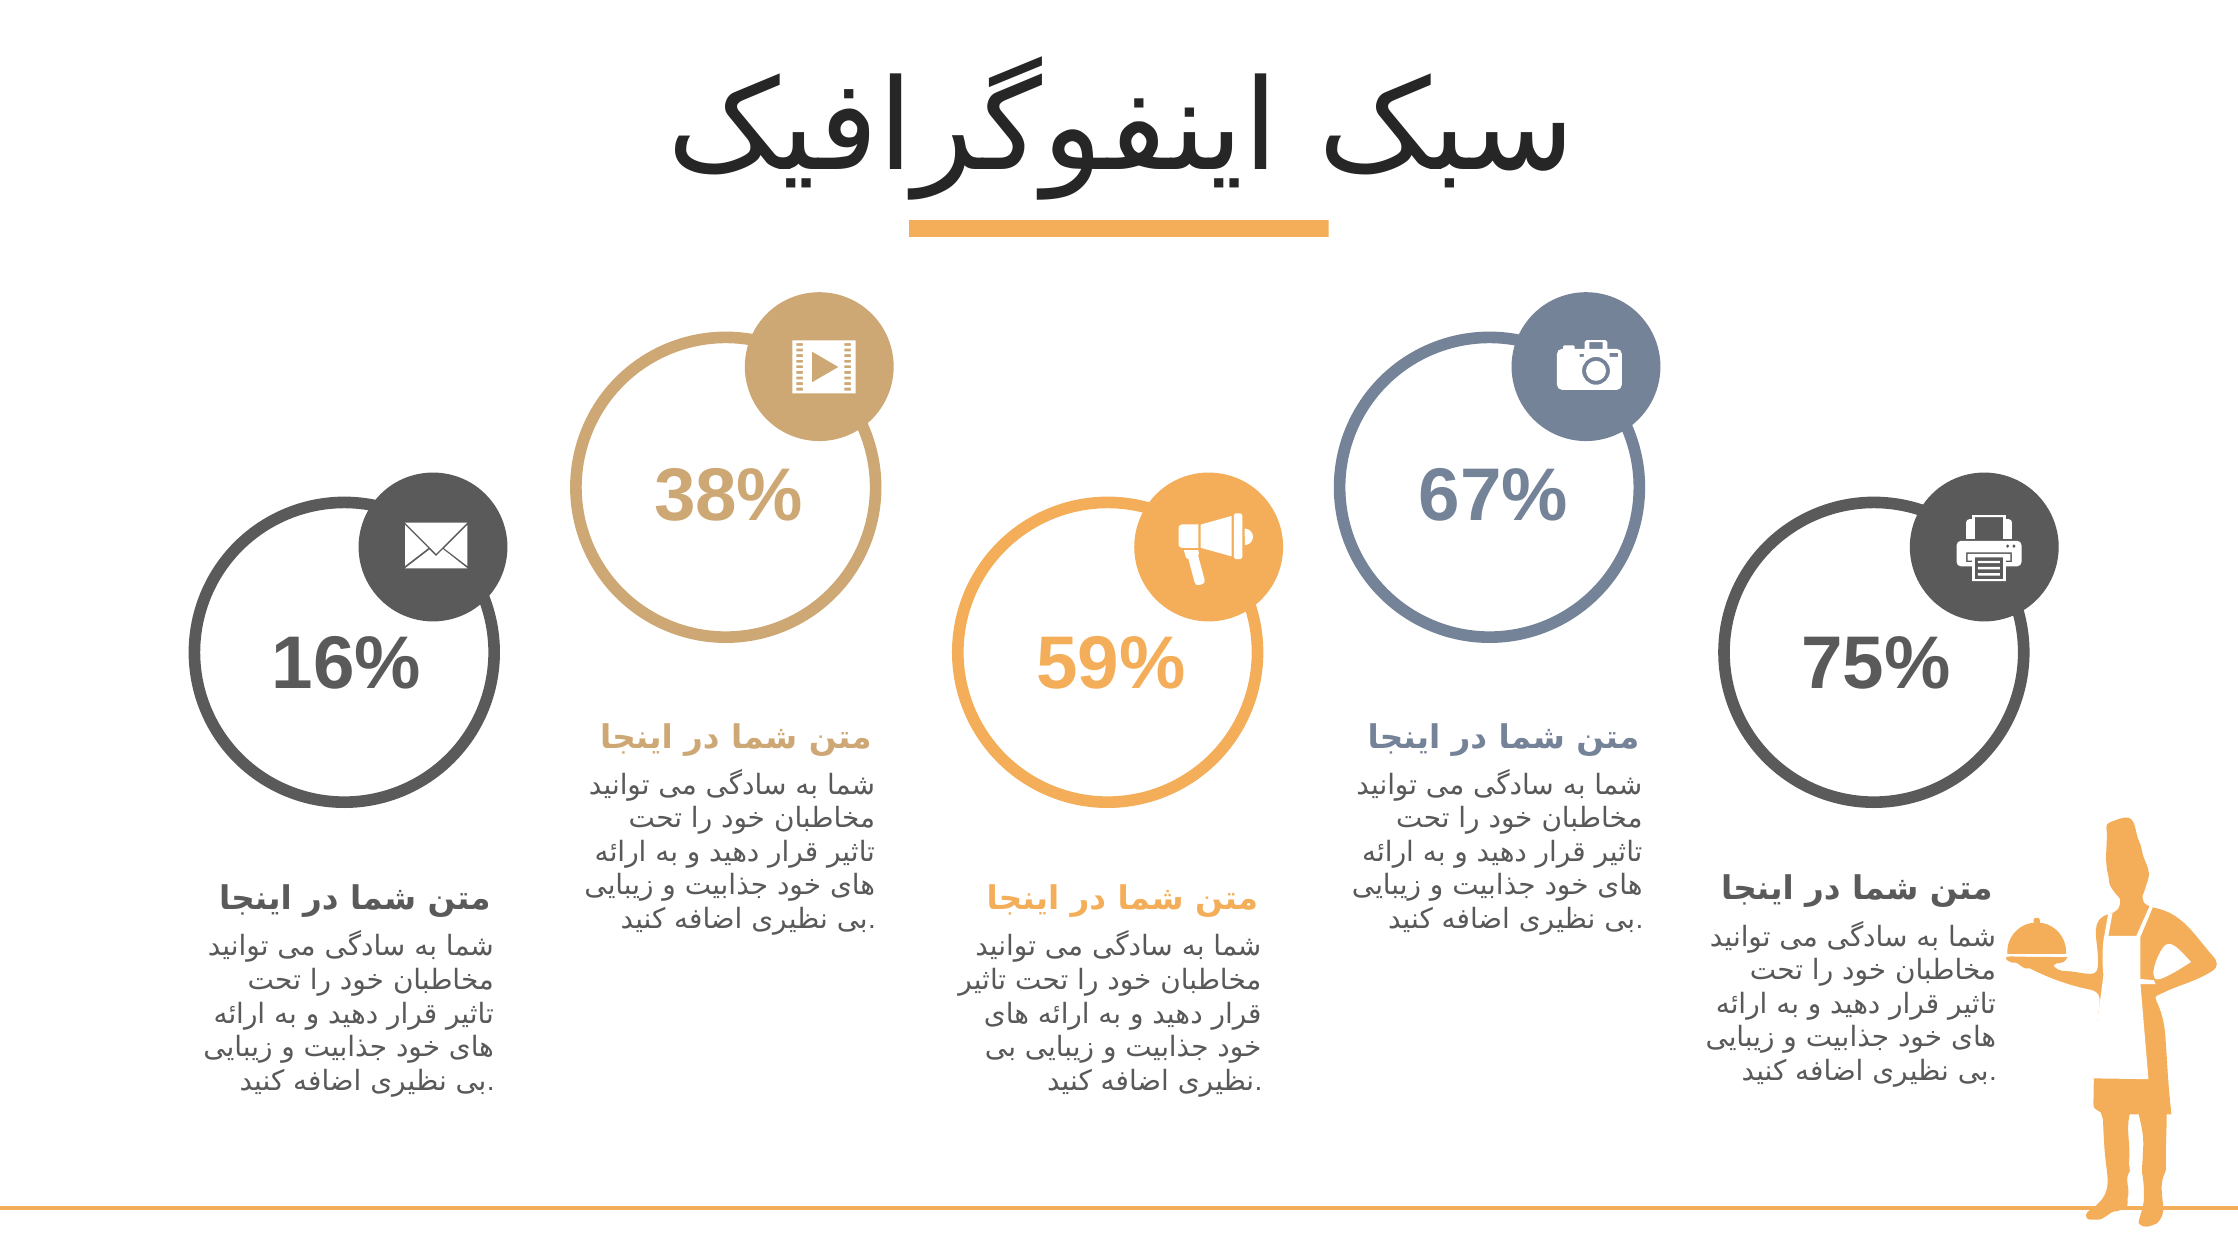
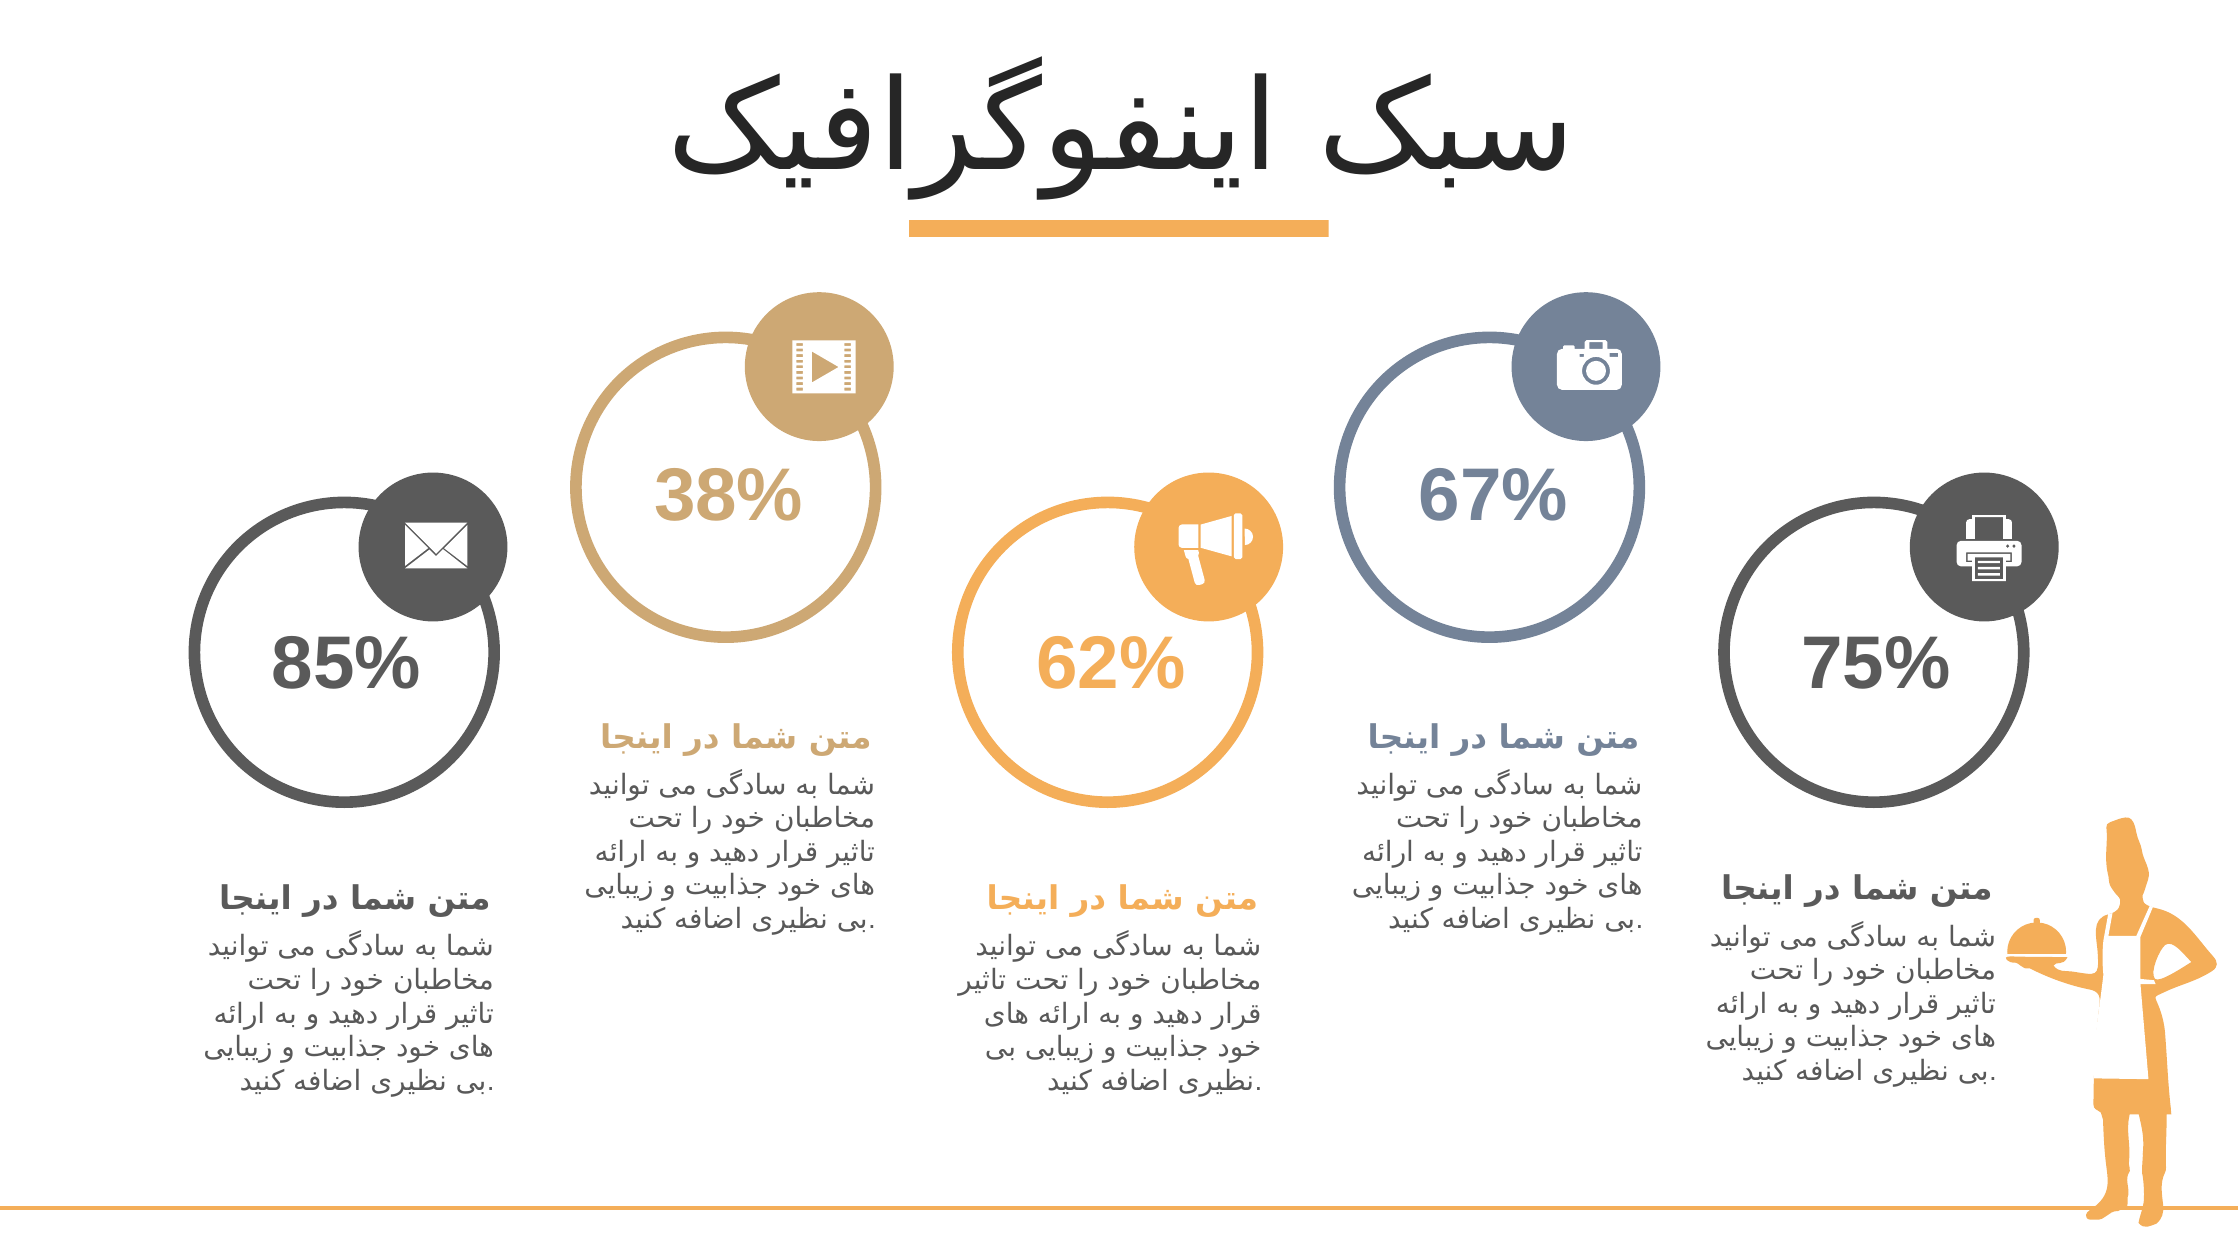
16%: 16% -> 85%
59%: 59% -> 62%
